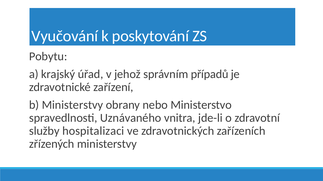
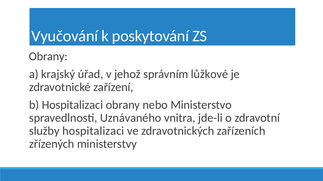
Pobytu at (48, 57): Pobytu -> Obrany
případů: případů -> lůžkové
b Ministerstvy: Ministerstvy -> Hospitalizaci
